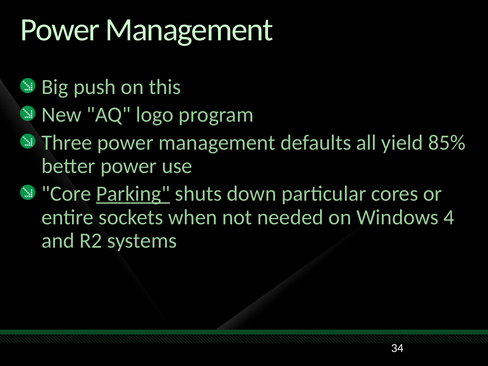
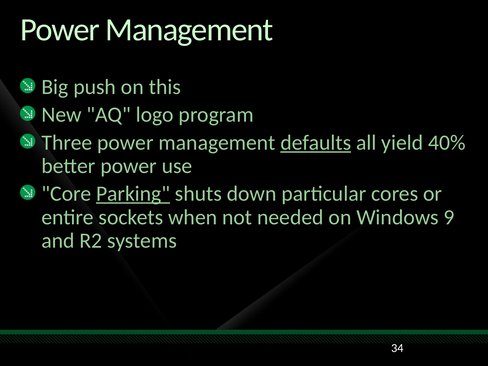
defaults underline: none -> present
85%: 85% -> 40%
4: 4 -> 9
